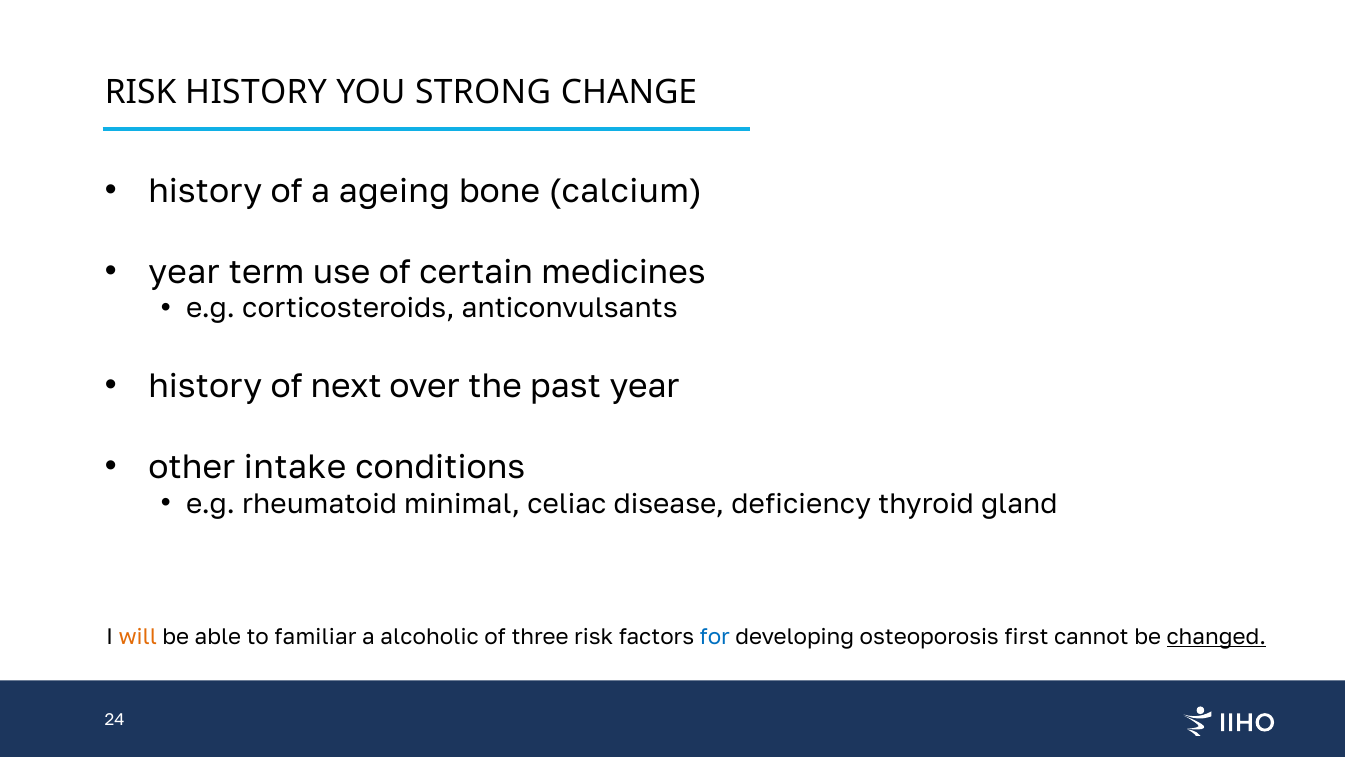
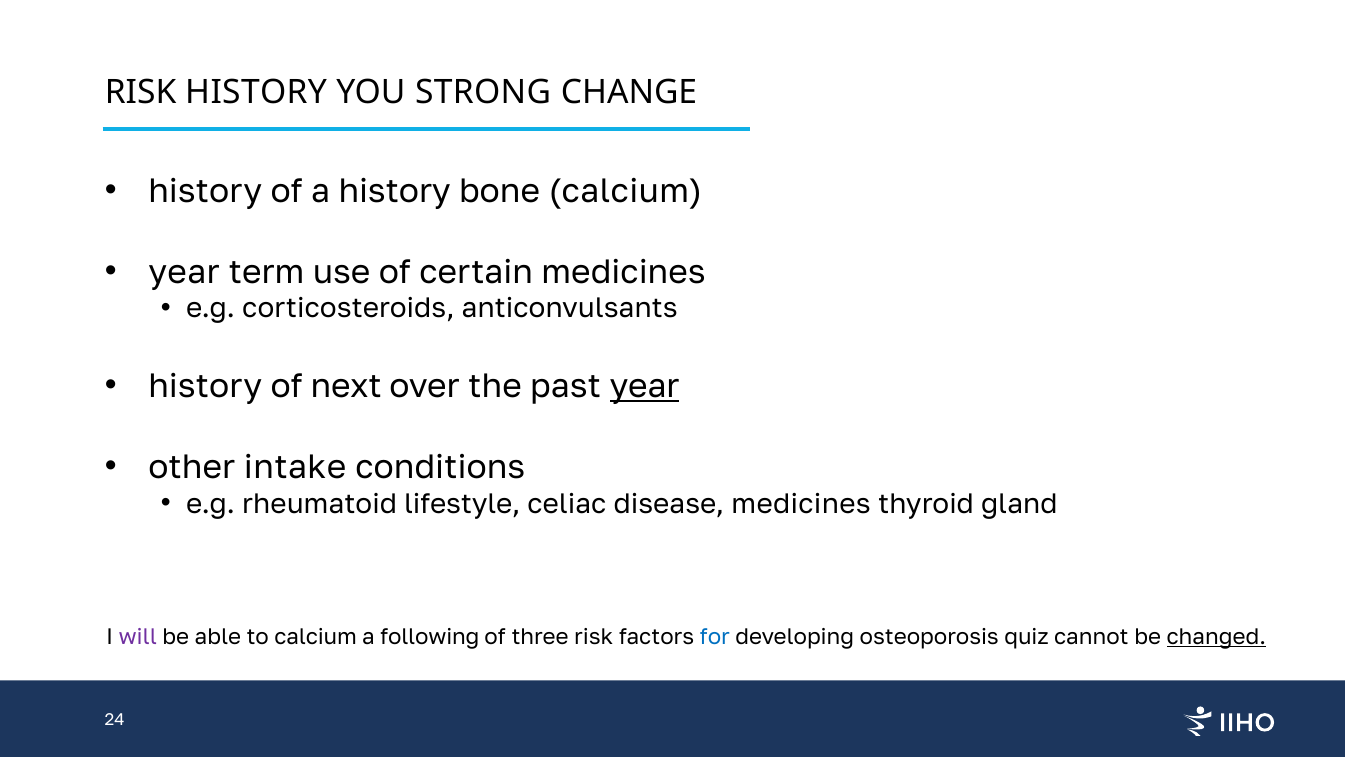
a ageing: ageing -> history
year at (645, 386) underline: none -> present
minimal: minimal -> lifestyle
disease deficiency: deficiency -> medicines
will colour: orange -> purple
to familiar: familiar -> calcium
alcoholic: alcoholic -> following
first: first -> quiz
